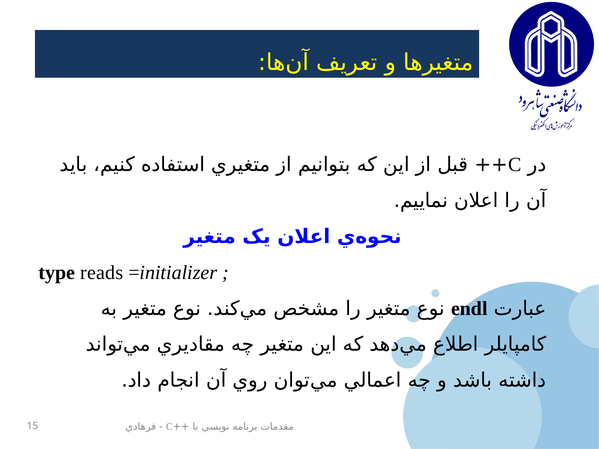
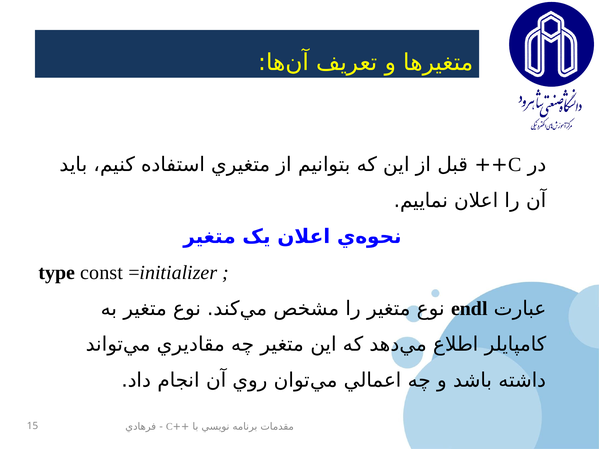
reads: reads -> const
